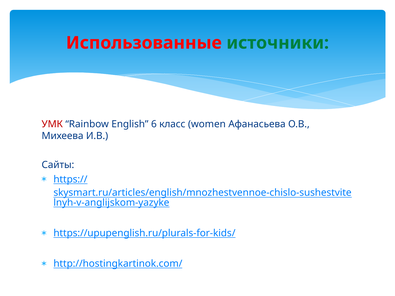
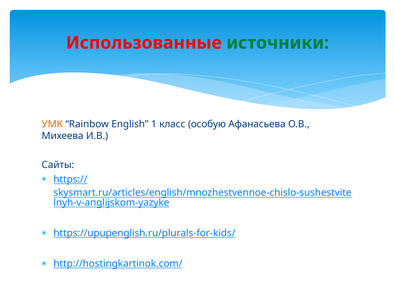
УМК colour: red -> orange
6: 6 -> 1
women: women -> особую
